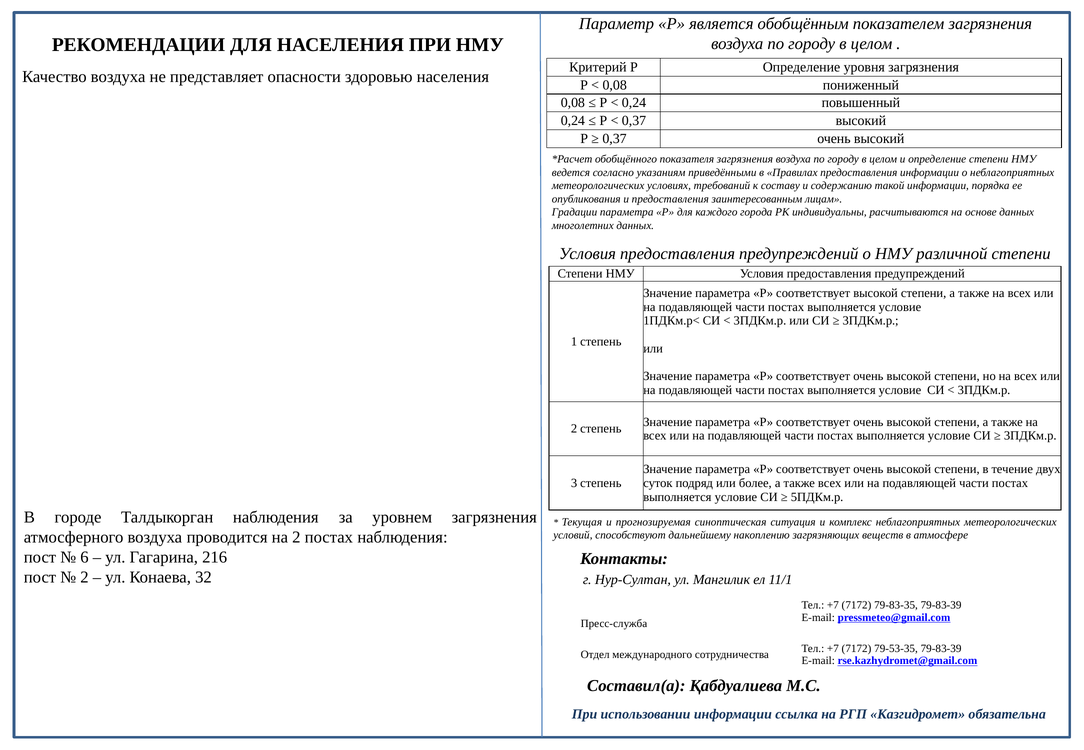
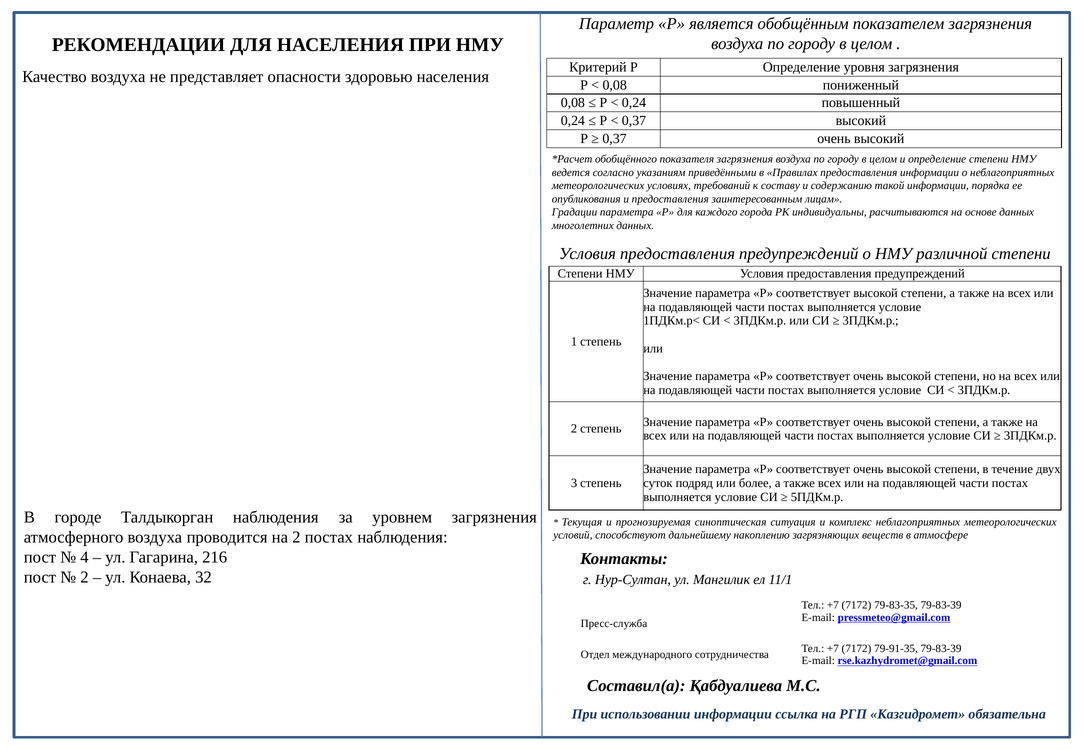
6: 6 -> 4
79-53-35: 79-53-35 -> 79-91-35
